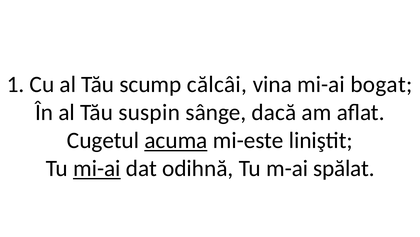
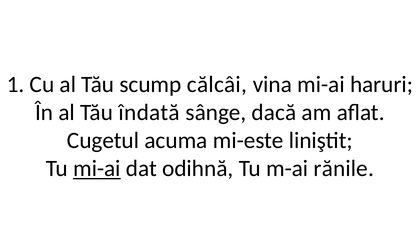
bogat: bogat -> haruri
suspin: suspin -> îndată
acuma underline: present -> none
spălat: spălat -> rănile
